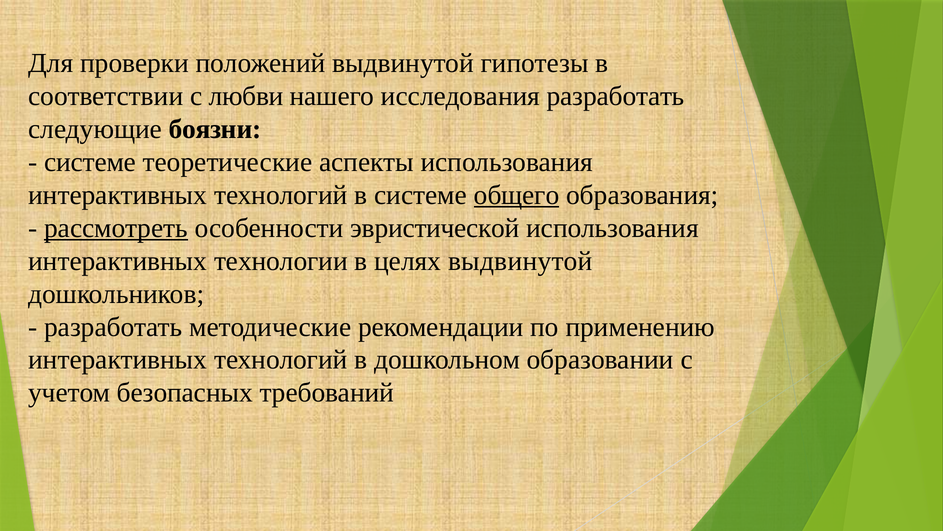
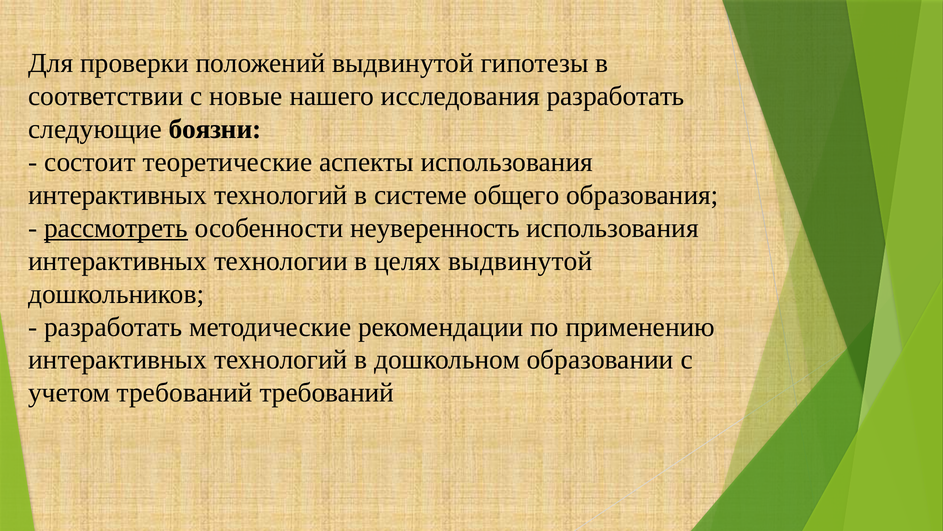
любви: любви -> новые
системе at (90, 162): системе -> состоит
общего underline: present -> none
эвристической: эвристической -> неуверенность
учетом безопасных: безопасных -> требований
